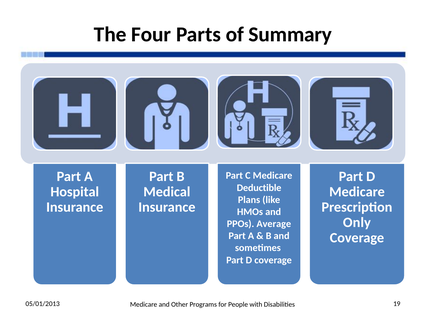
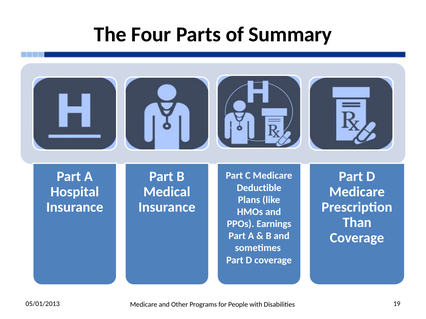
Only: Only -> Than
Average: Average -> Earnings
